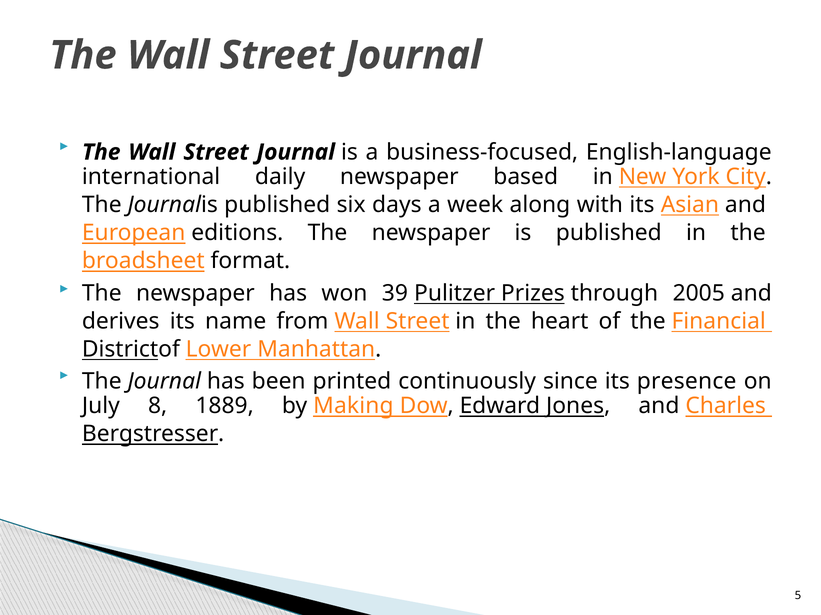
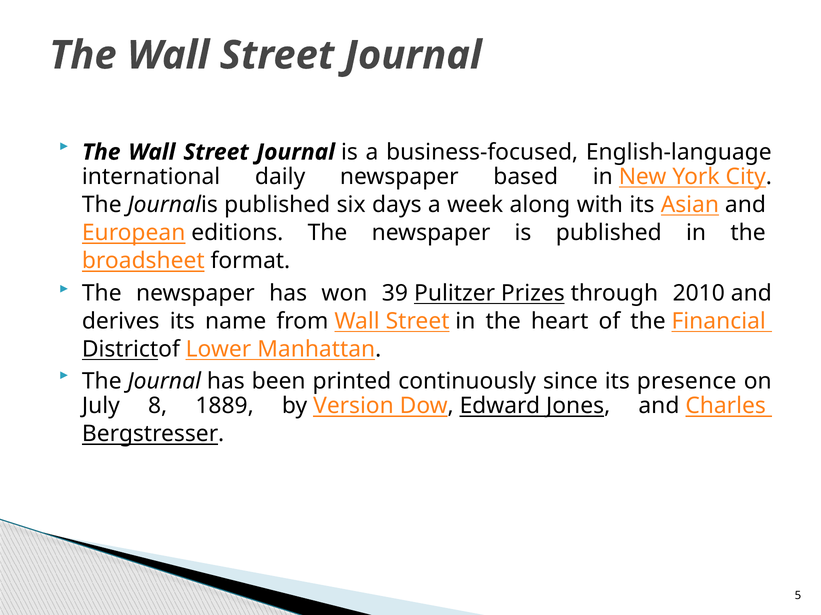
2005: 2005 -> 2010
Making: Making -> Version
